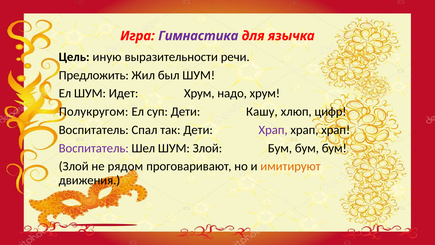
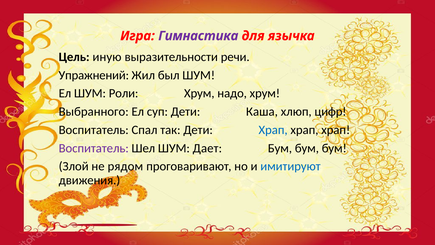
Предложить: Предложить -> Упражнений
Идет: Идет -> Роли
Полукругом: Полукругом -> Выбранного
Кашу: Кашу -> Каша
Храп at (273, 130) colour: purple -> blue
ШУМ Злой: Злой -> Дает
имитируют colour: orange -> blue
